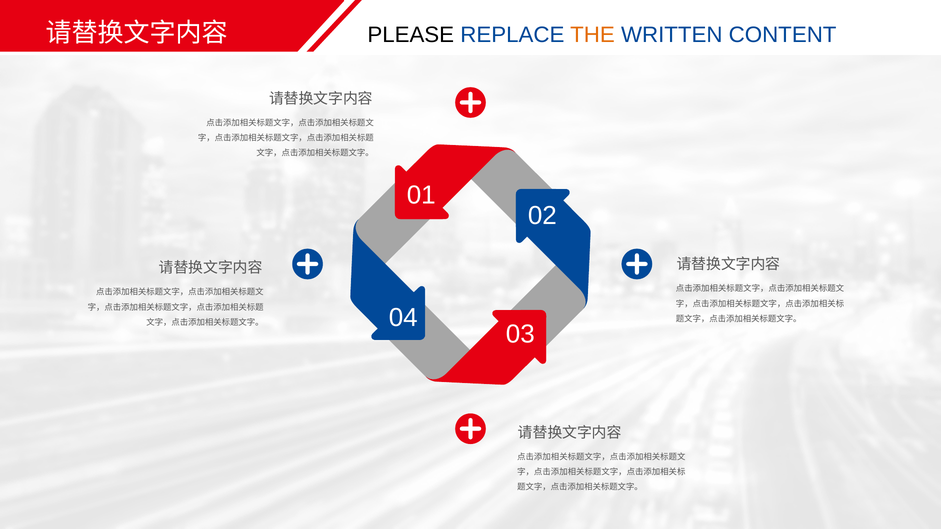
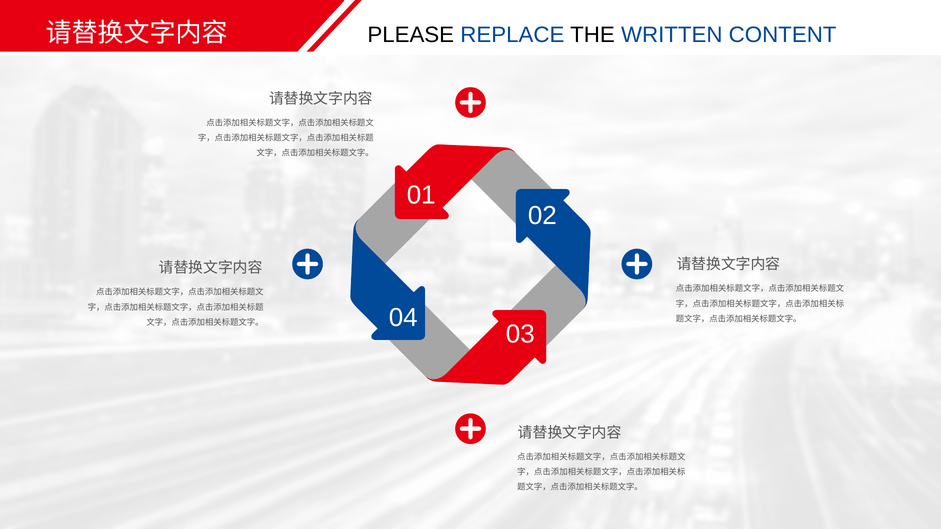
THE colour: orange -> black
